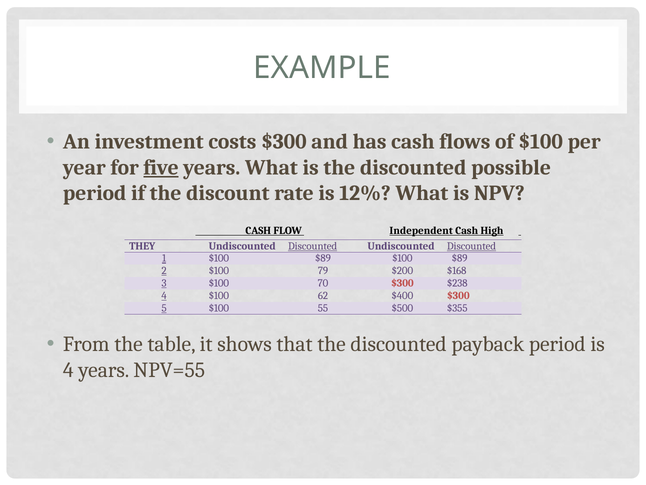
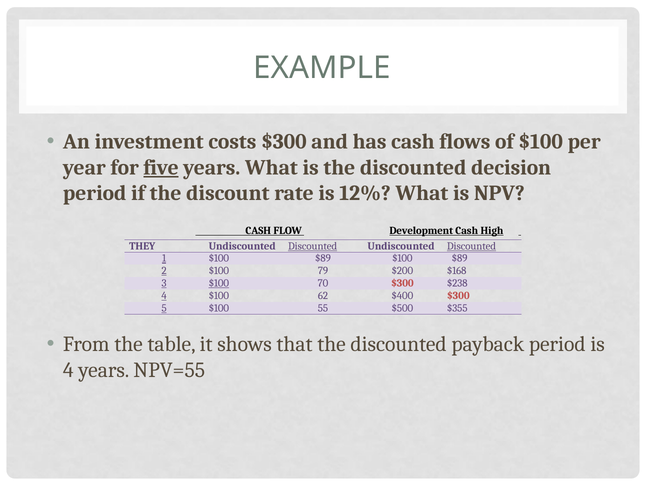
possible: possible -> decision
Independent: Independent -> Development
$100 at (219, 283) underline: none -> present
